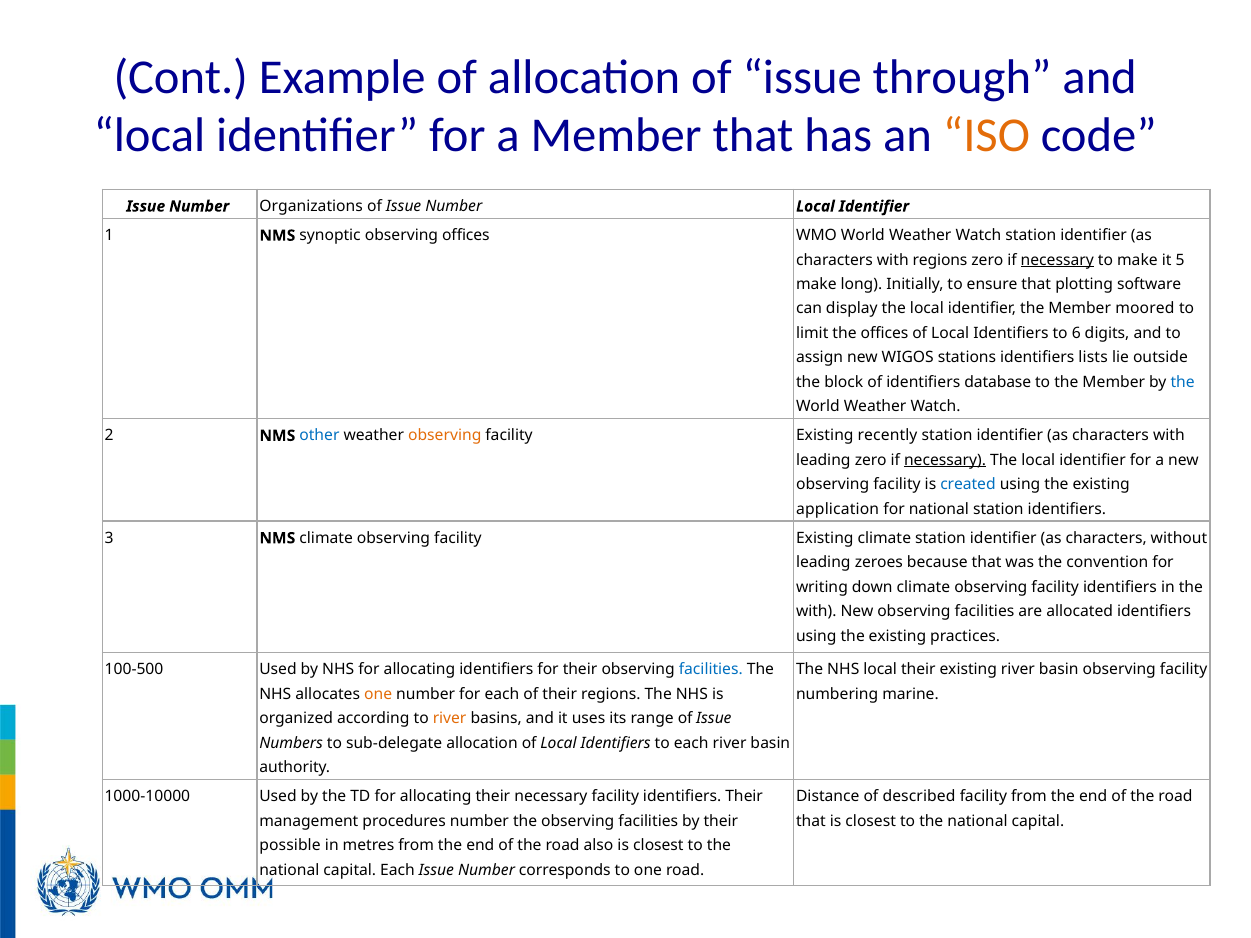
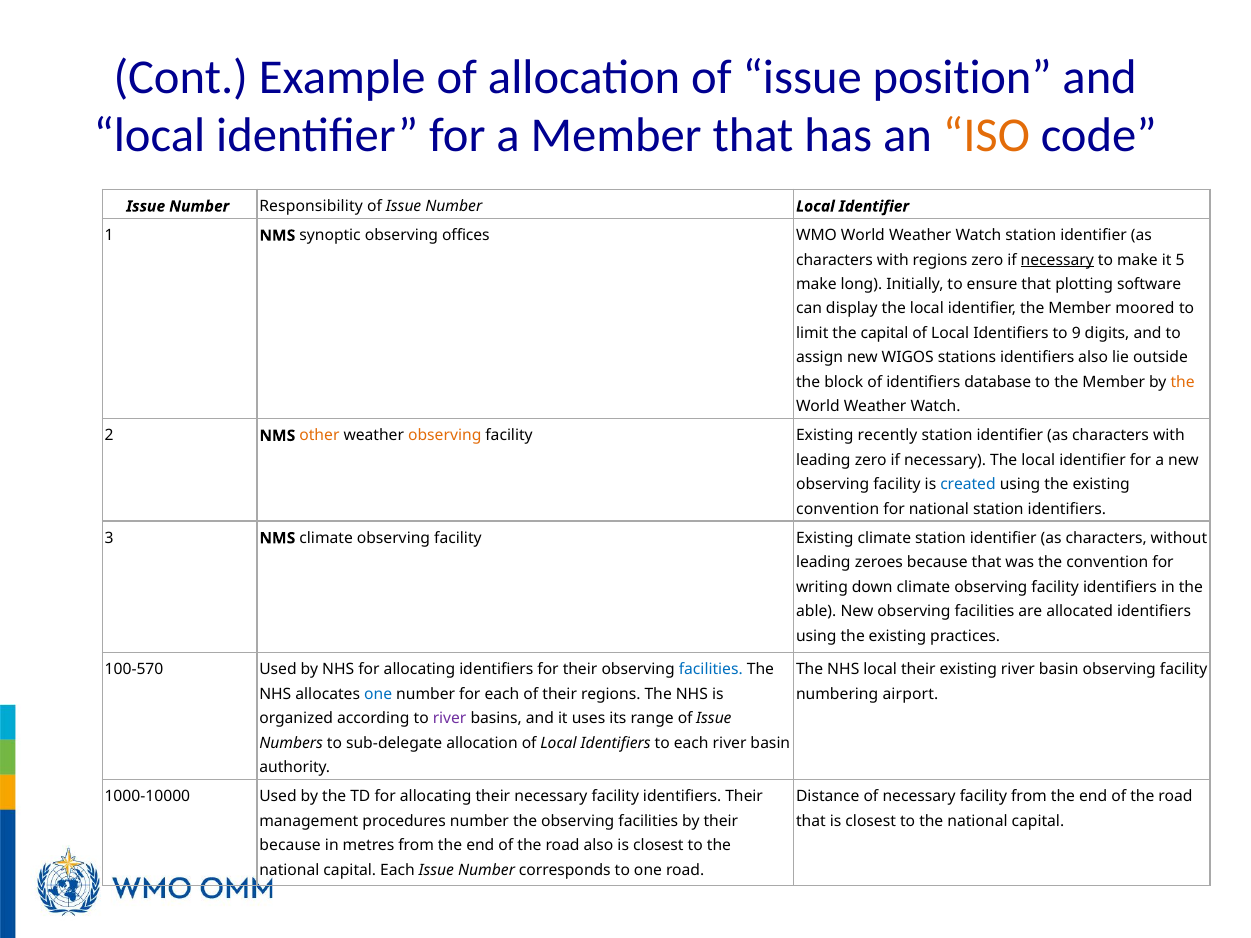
through: through -> position
Organizations: Organizations -> Responsibility
the offices: offices -> capital
6: 6 -> 9
identifiers lists: lists -> also
the at (1183, 382) colour: blue -> orange
other colour: blue -> orange
necessary at (945, 460) underline: present -> none
application at (838, 509): application -> convention
with at (816, 612): with -> able
100-500: 100-500 -> 100-570
one at (378, 694) colour: orange -> blue
marine: marine -> airport
river at (450, 719) colour: orange -> purple
of described: described -> necessary
possible at (290, 846): possible -> because
